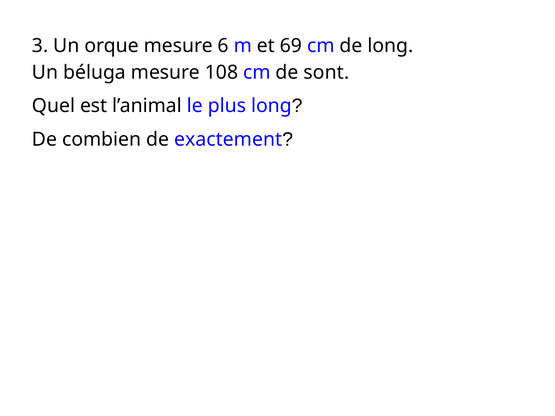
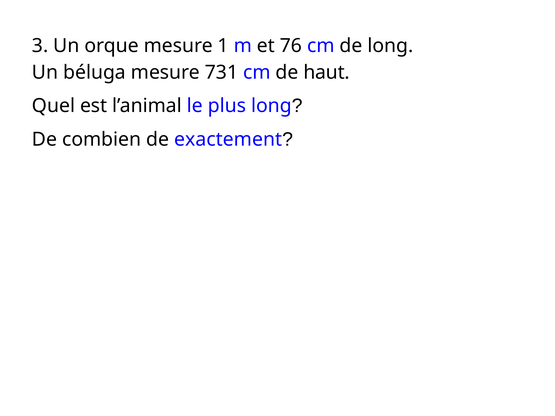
6: 6 -> 1
69: 69 -> 76
108: 108 -> 731
sont: sont -> haut
